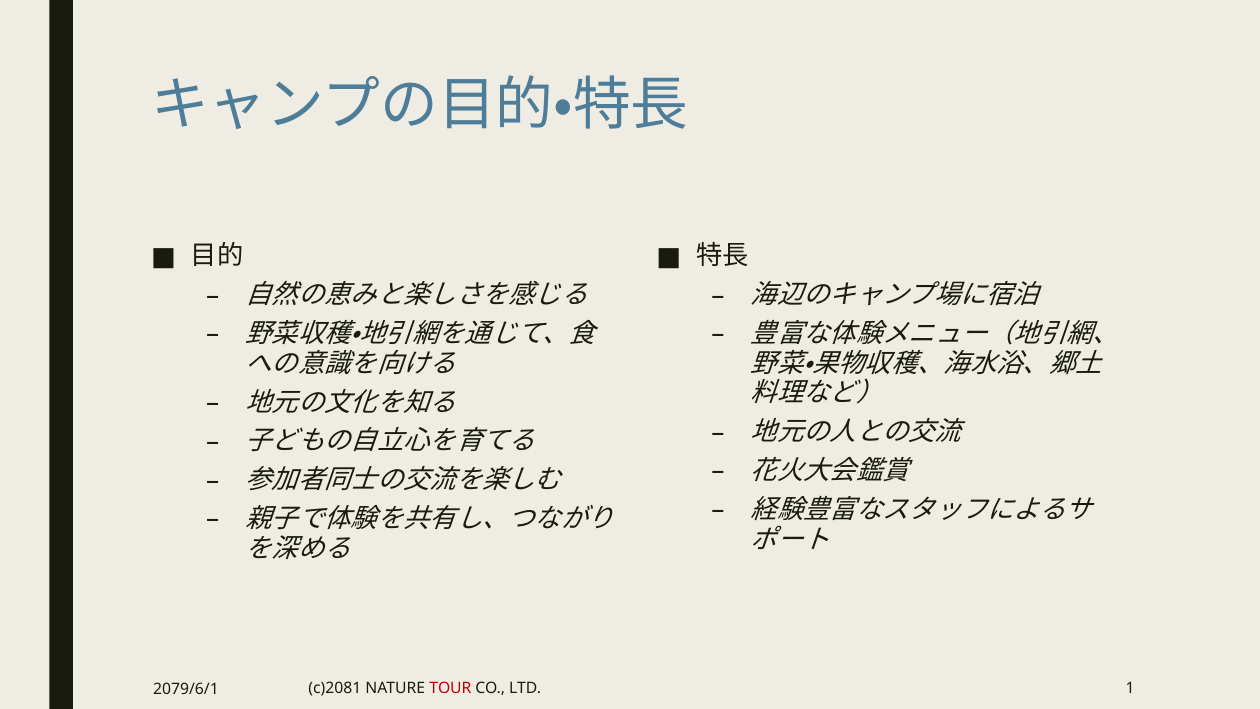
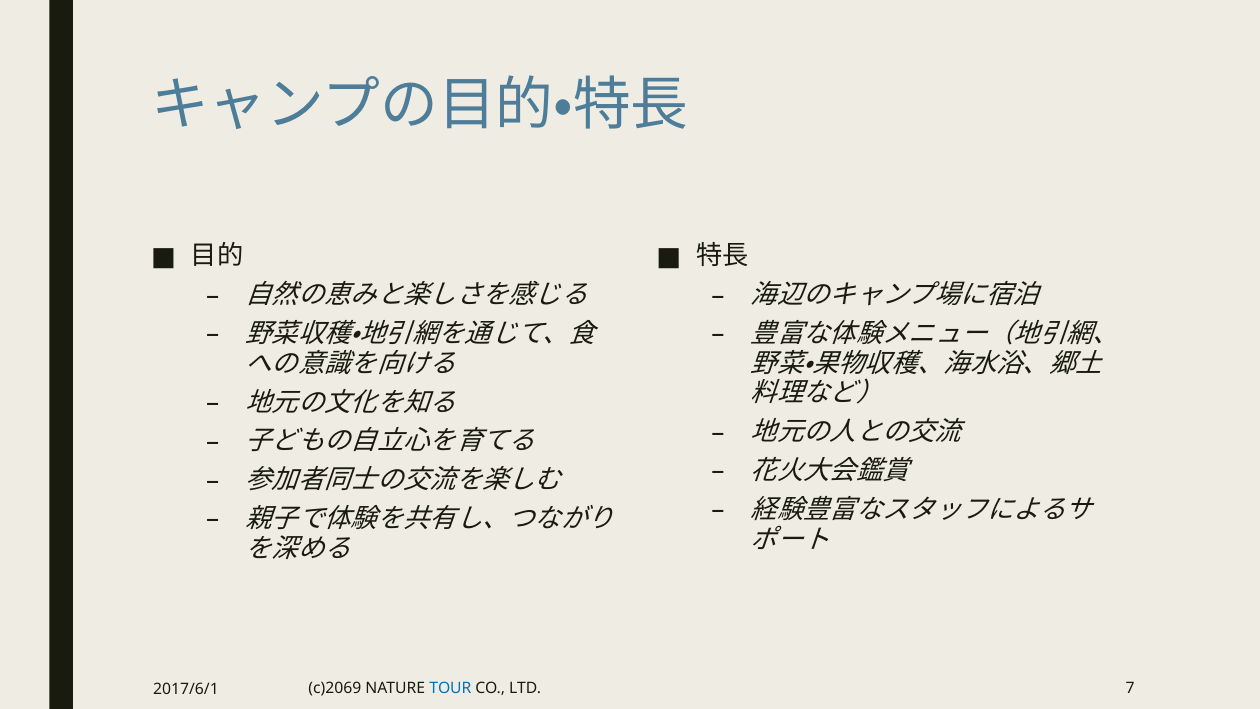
c)2081: c)2081 -> c)2069
TOUR colour: red -> blue
1: 1 -> 7
2079/6/1: 2079/6/1 -> 2017/6/1
